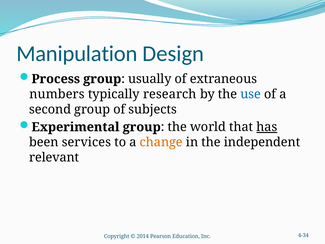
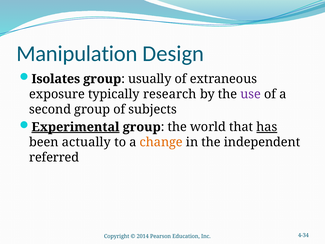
Process: Process -> Isolates
numbers: numbers -> exposure
use colour: blue -> purple
Experimental underline: none -> present
services: services -> actually
relevant: relevant -> referred
